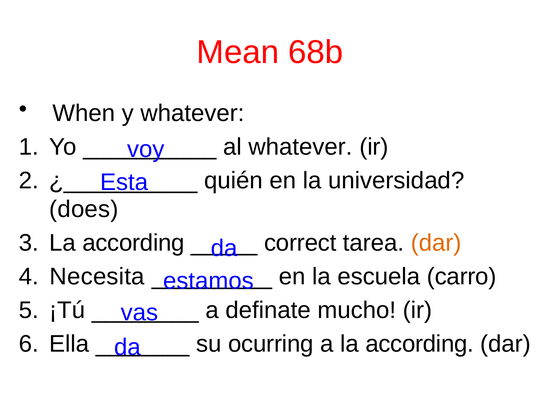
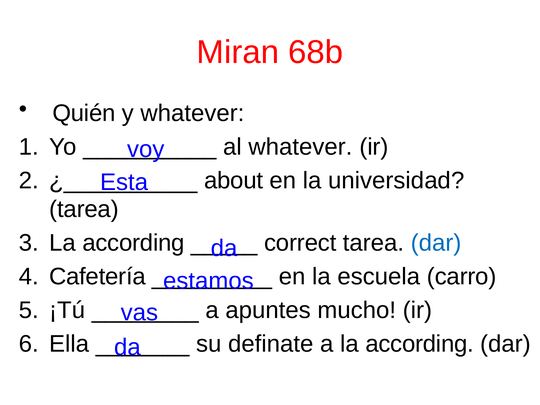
Mean: Mean -> Miran
When: When -> Quién
quién: quién -> about
does at (84, 209): does -> tarea
dar at (436, 243) colour: orange -> blue
Necesita: Necesita -> Cafetería
definate: definate -> apuntes
ocurring: ocurring -> definate
